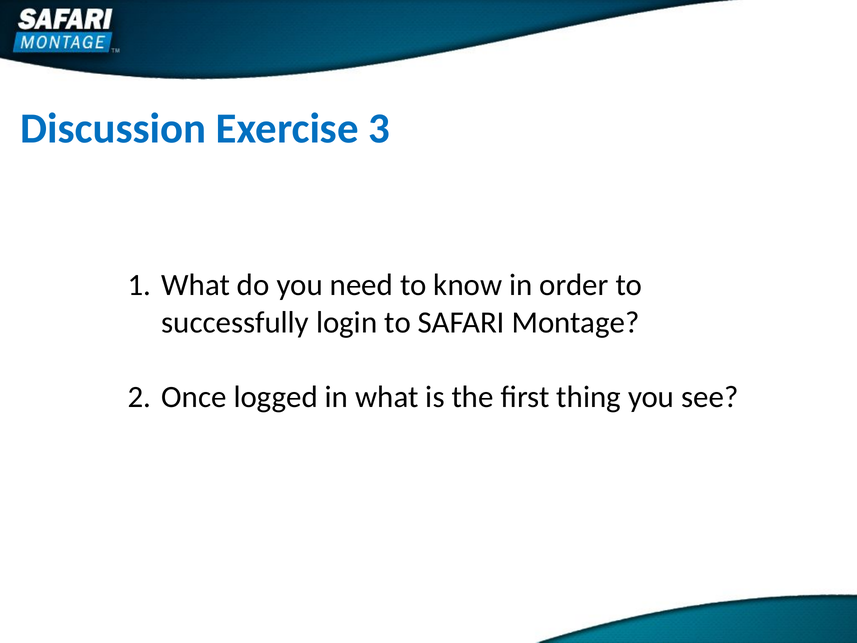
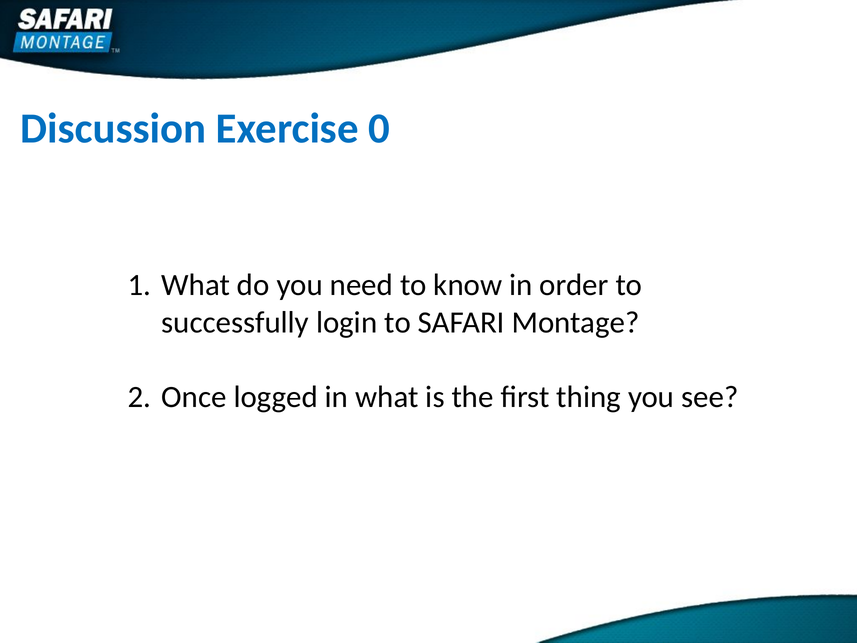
3: 3 -> 0
